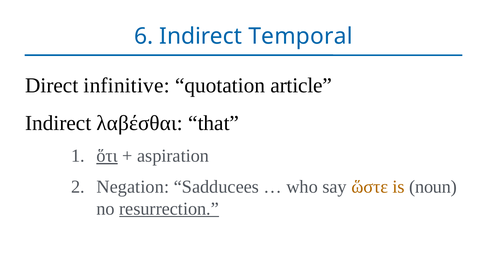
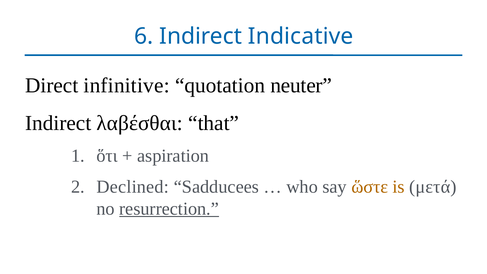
Temporal: Temporal -> Indicative
article: article -> neuter
ὅτι underline: present -> none
Negation: Negation -> Declined
noun: noun -> μετά
